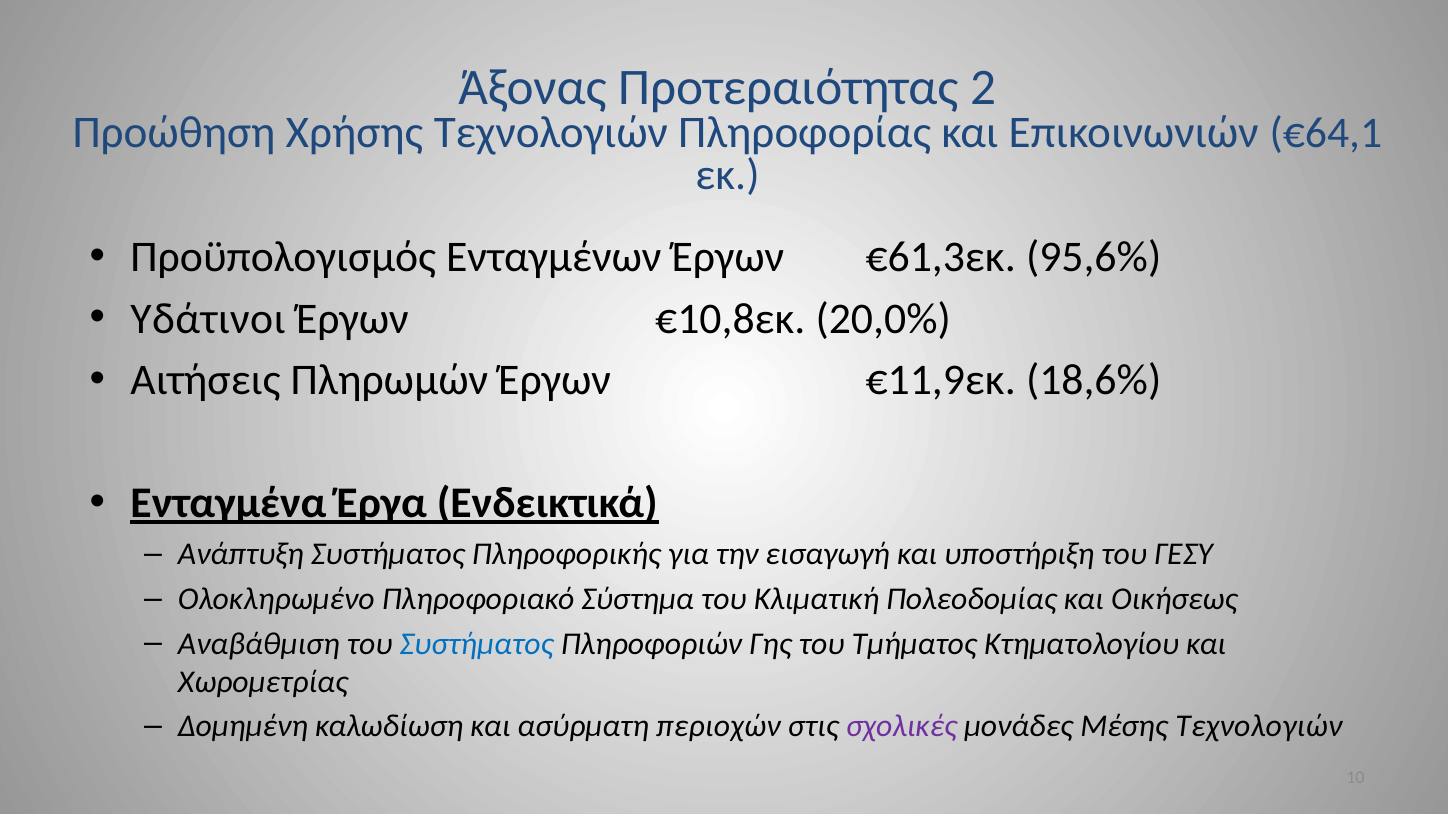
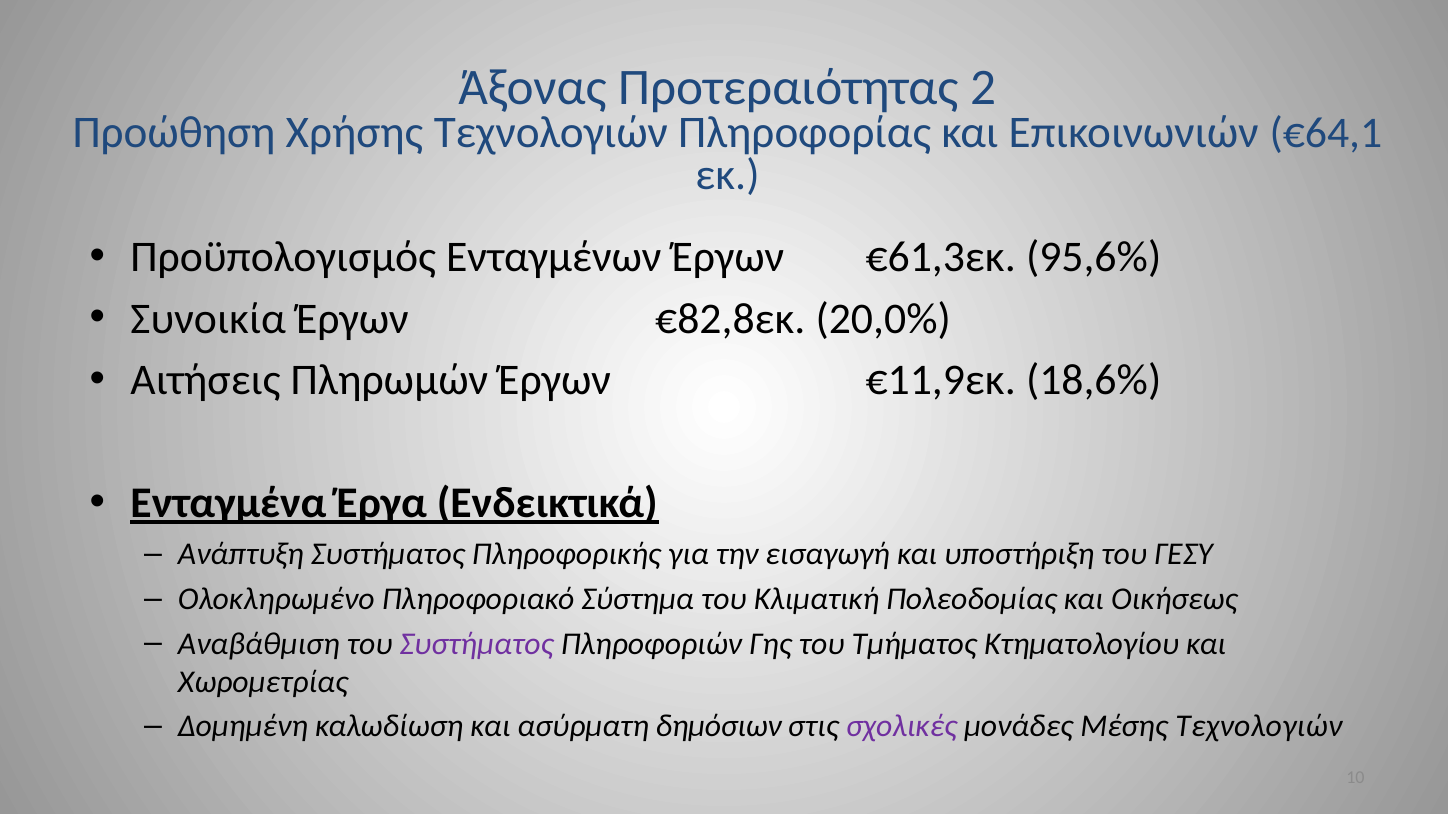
Υδάτινοι: Υδάτινοι -> Συνοικία
€10,8εκ: €10,8εκ -> €82,8εκ
Συστήματος at (477, 644) colour: blue -> purple
περιοχών: περιοχών -> δημόσιων
